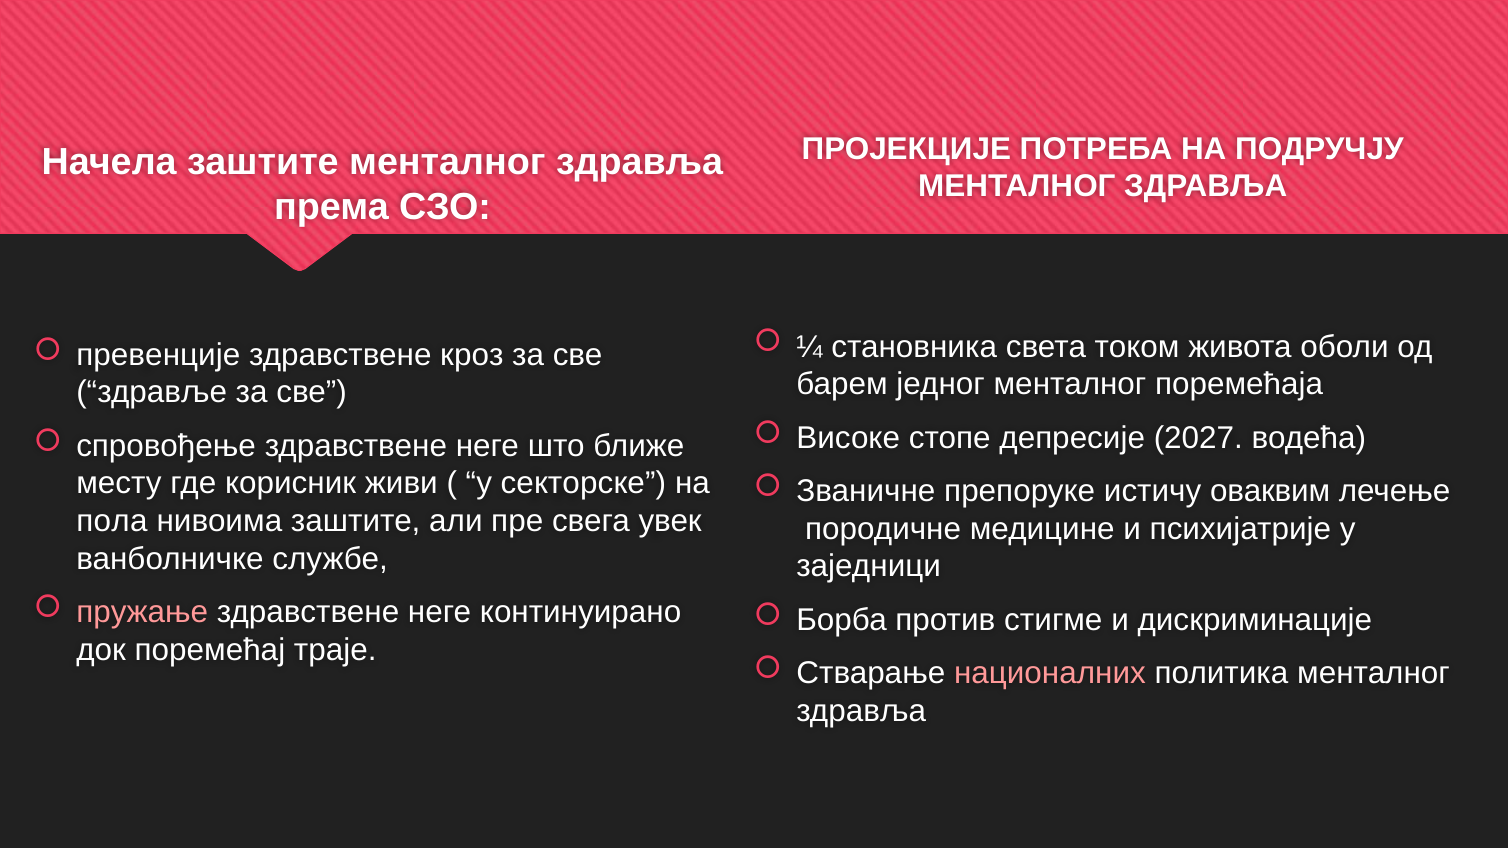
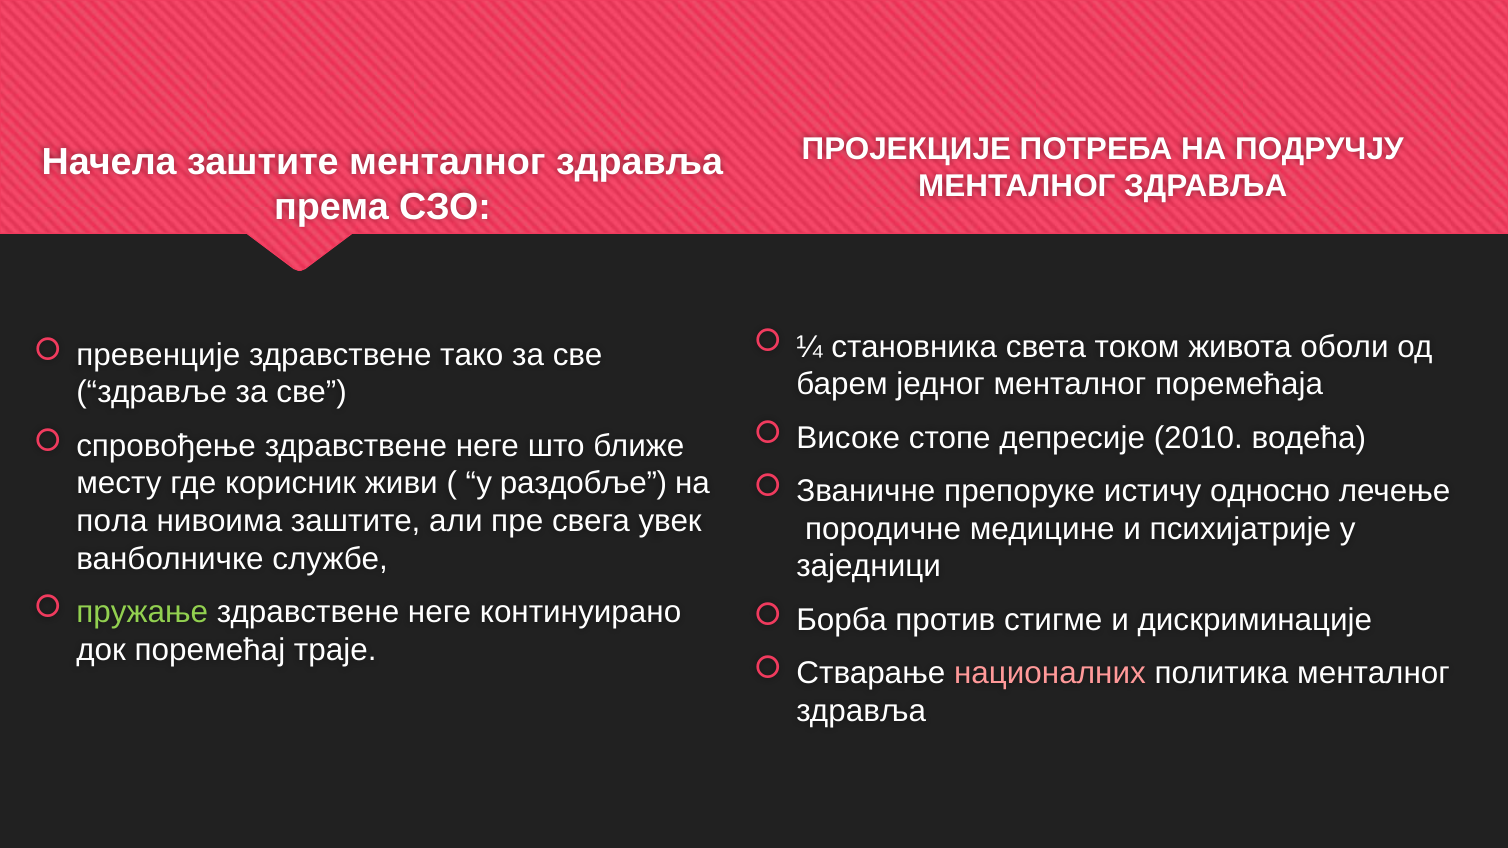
кроз: кроз -> тако
2027: 2027 -> 2010
секторске: секторске -> раздобље
оваквим: оваквим -> односно
пружање colour: pink -> light green
